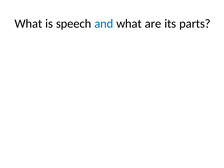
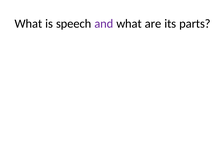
and colour: blue -> purple
